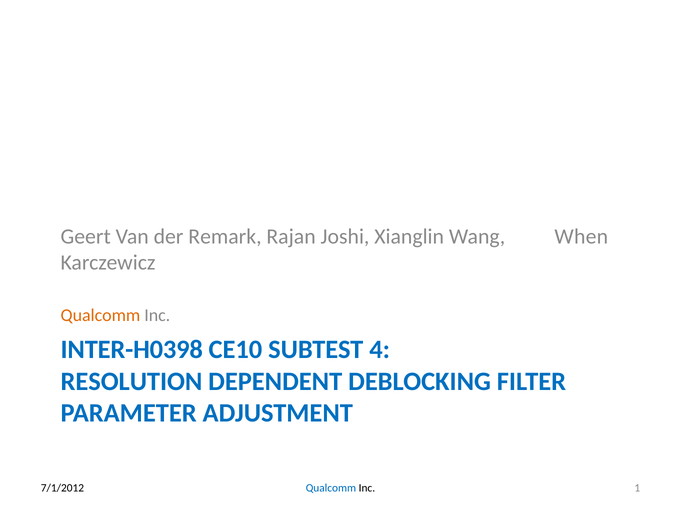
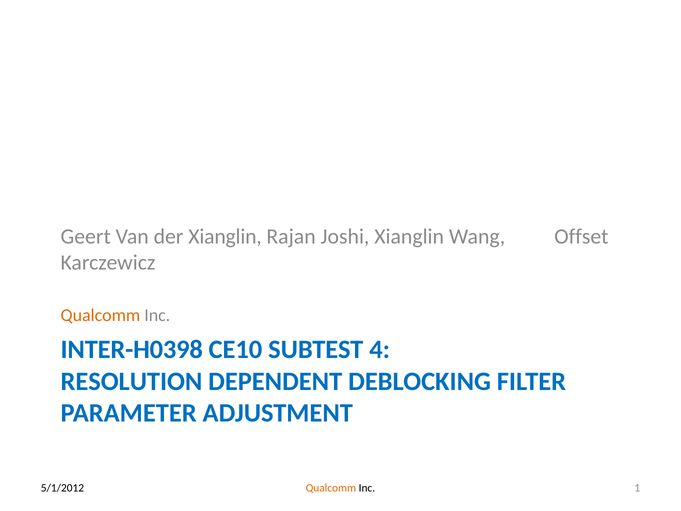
der Remark: Remark -> Xianglin
When: When -> Offset
Qualcomm at (331, 488) colour: blue -> orange
7/1/2012: 7/1/2012 -> 5/1/2012
